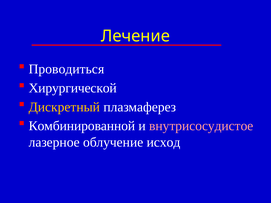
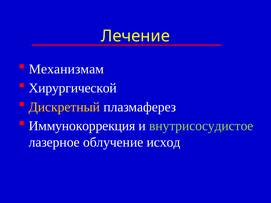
Проводиться: Проводиться -> Механизмам
Комбинированной: Комбинированной -> Иммунокоррекция
внутрисосудистое colour: pink -> light green
